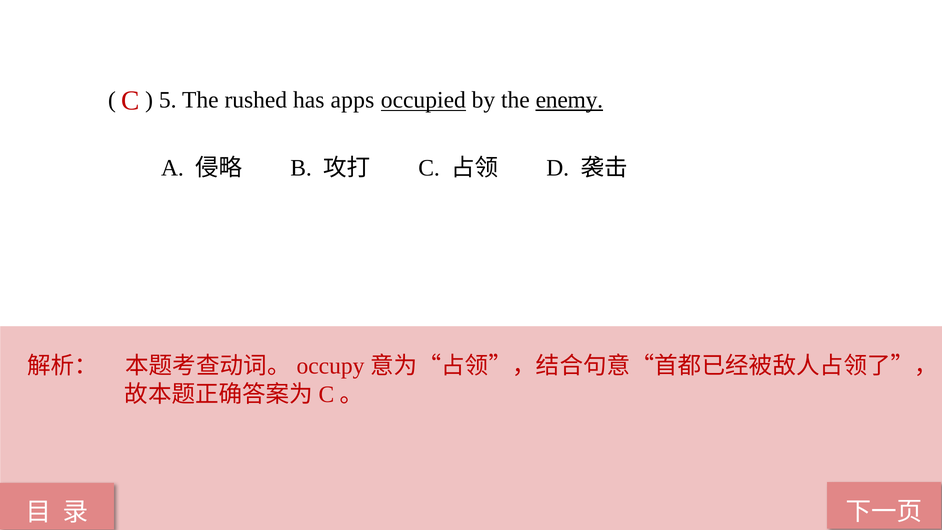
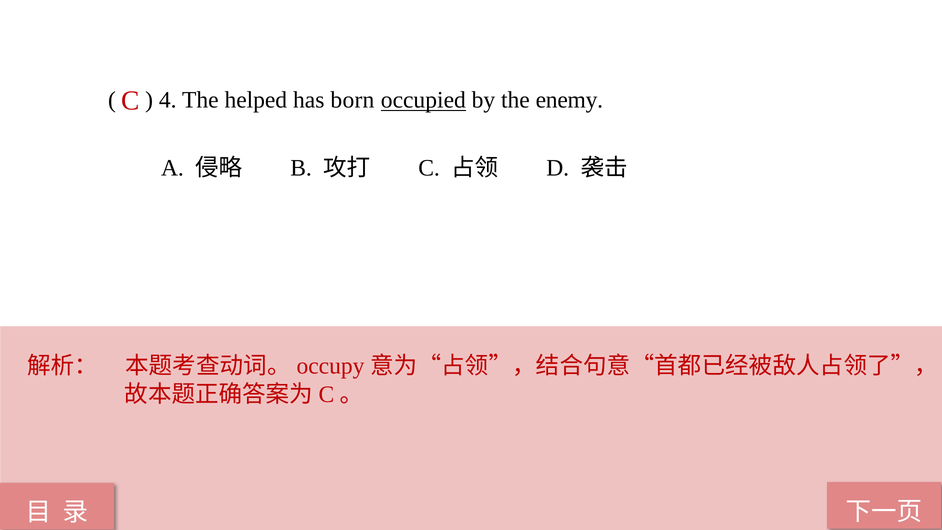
5: 5 -> 4
rushed: rushed -> helped
apps: apps -> born
enemy underline: present -> none
